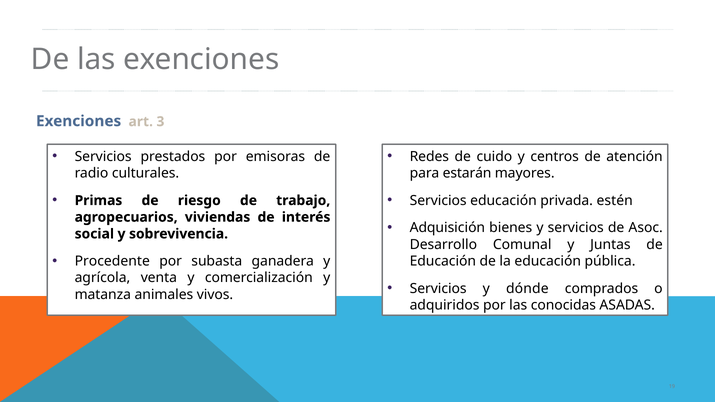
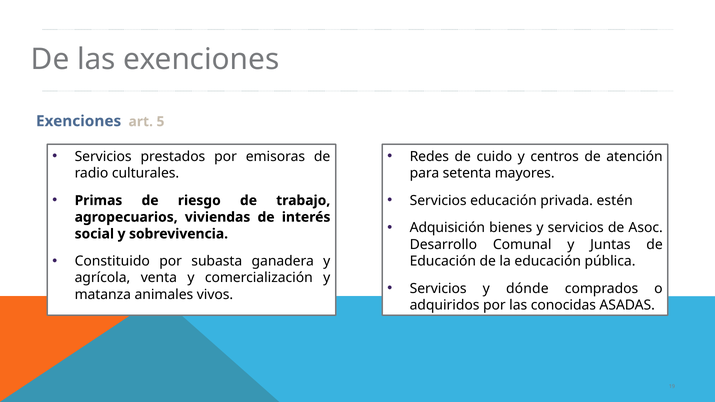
3: 3 -> 5
estarán: estarán -> setenta
Procedente: Procedente -> Constituido
